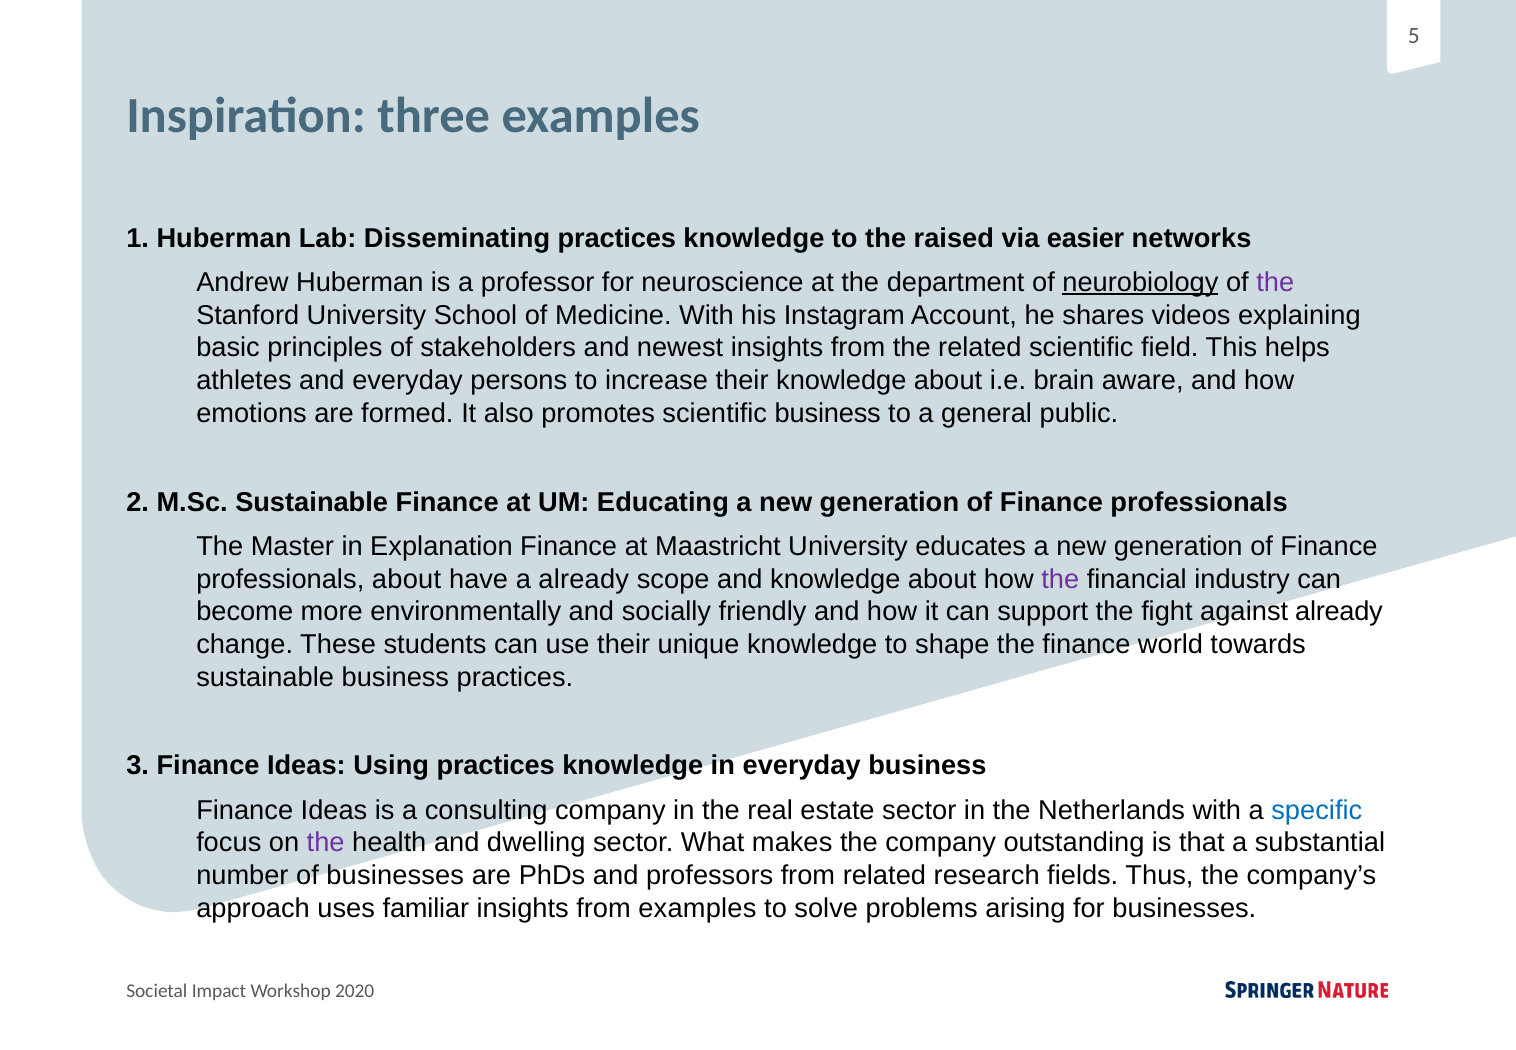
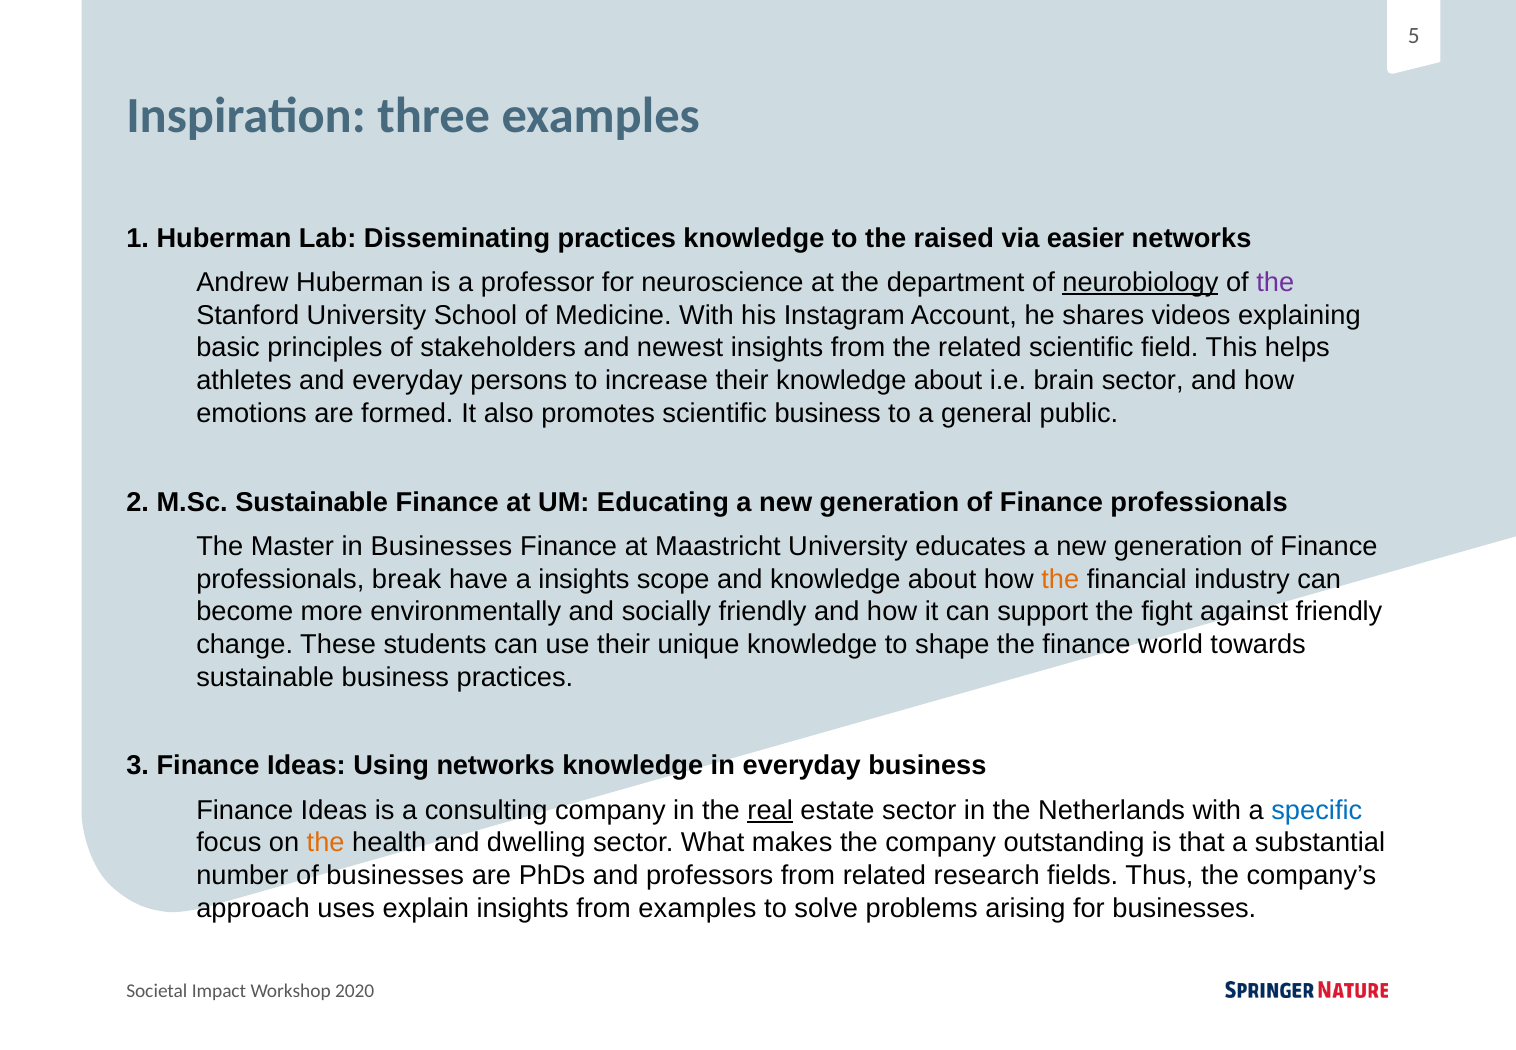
brain aware: aware -> sector
in Explanation: Explanation -> Businesses
professionals about: about -> break
a already: already -> insights
the at (1060, 579) colour: purple -> orange
against already: already -> friendly
Using practices: practices -> networks
real underline: none -> present
the at (326, 843) colour: purple -> orange
familiar: familiar -> explain
